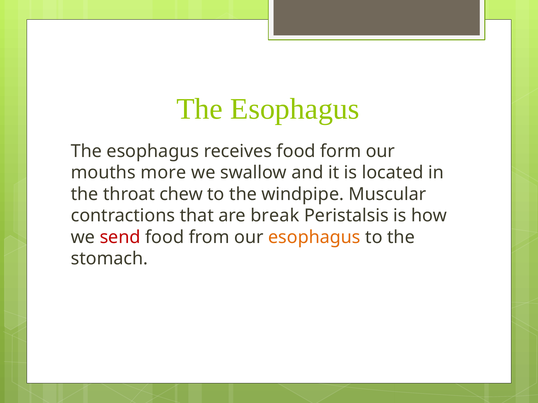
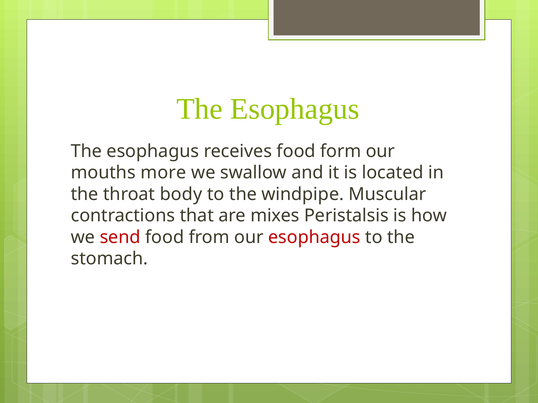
chew: chew -> body
break: break -> mixes
esophagus at (314, 238) colour: orange -> red
